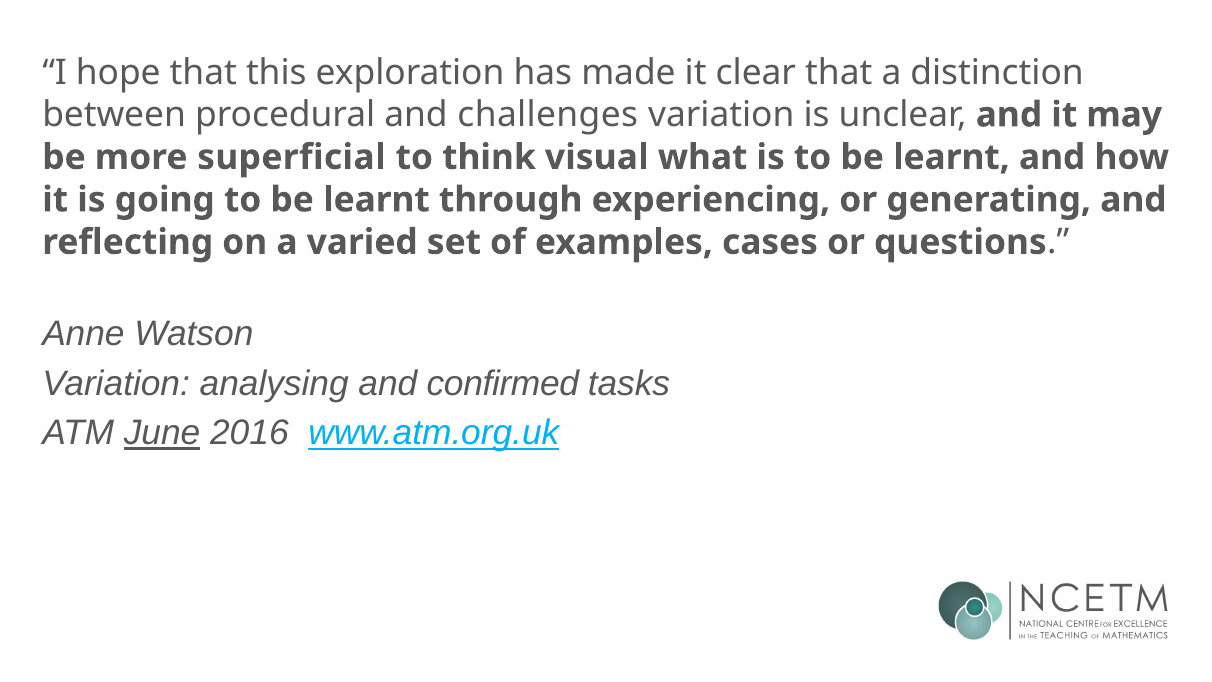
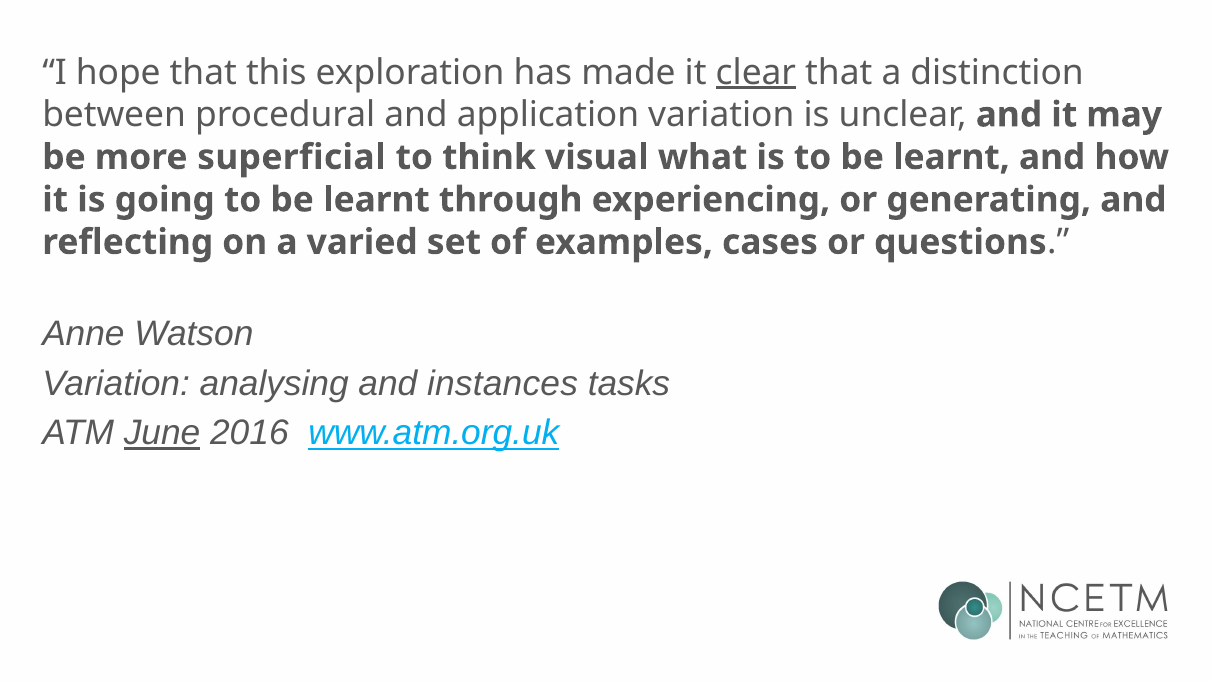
clear underline: none -> present
challenges: challenges -> application
confirmed: confirmed -> instances
